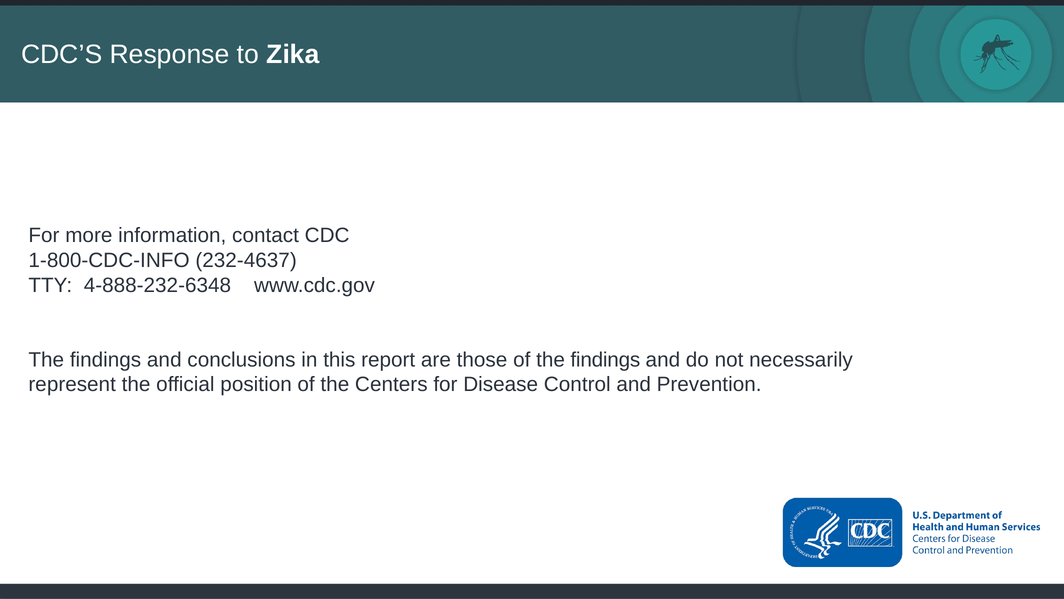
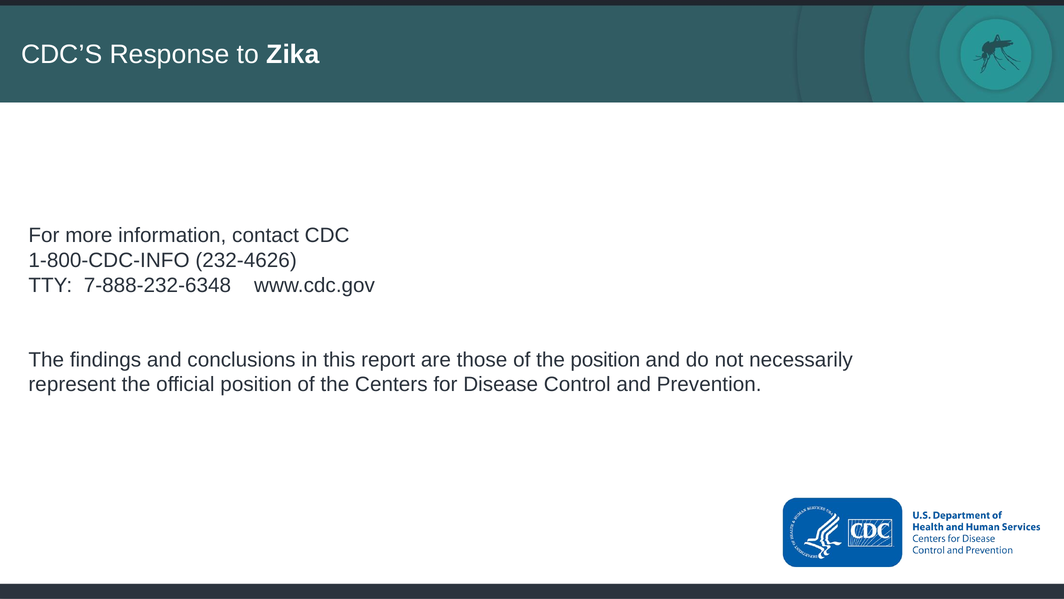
232-4637: 232-4637 -> 232-4626
4-888-232-6348: 4-888-232-6348 -> 7-888-232-6348
of the findings: findings -> position
